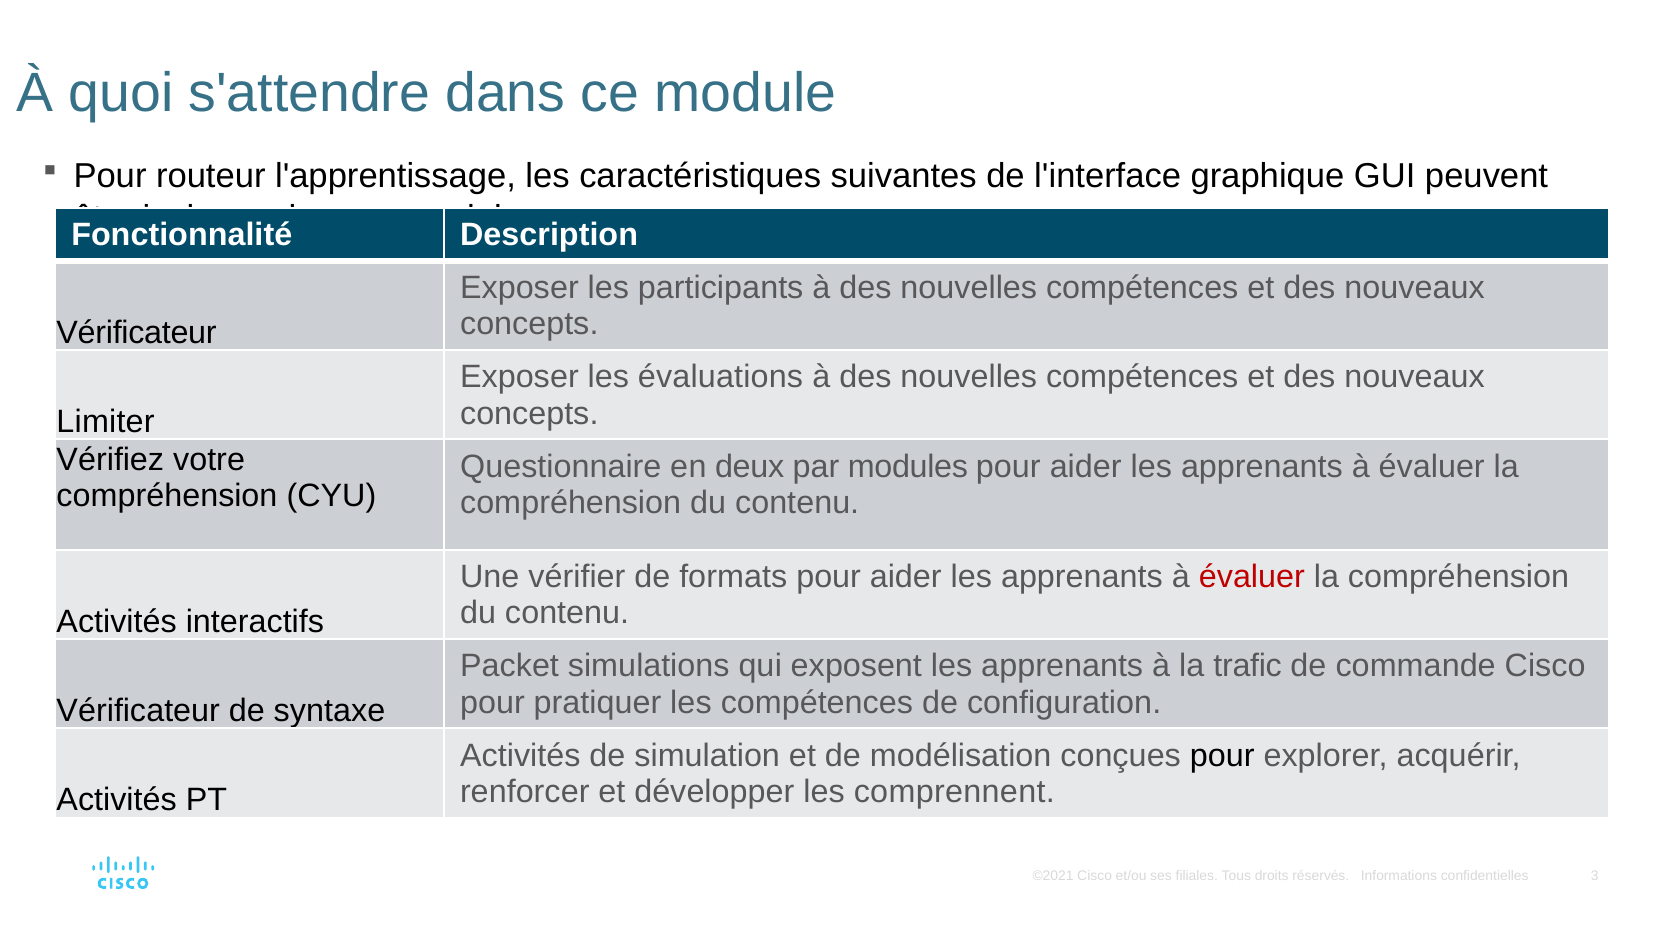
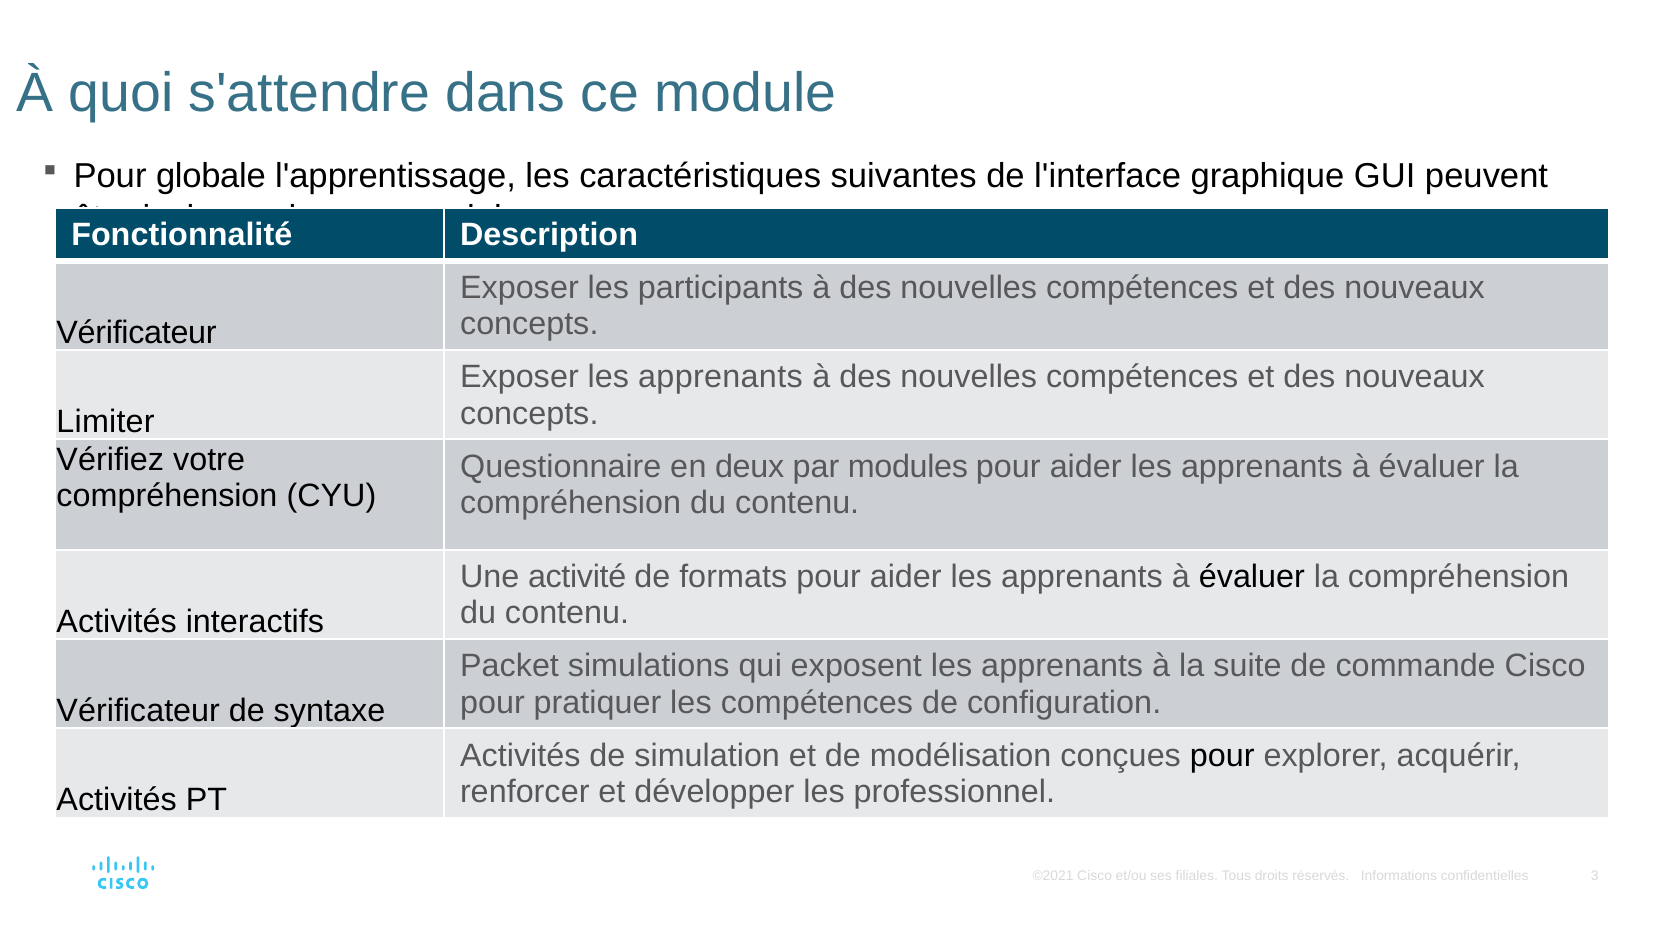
routeur: routeur -> globale
Exposer les évaluations: évaluations -> apprenants
vérifier: vérifier -> activité
évaluer at (1252, 577) colour: red -> black
trafic: trafic -> suite
comprennent: comprennent -> professionnel
